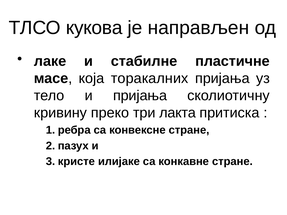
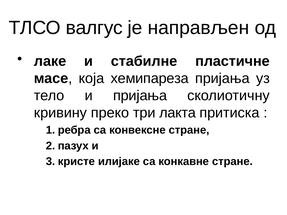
кукова: кукова -> валгус
торакалних: торакалних -> хемипареза
